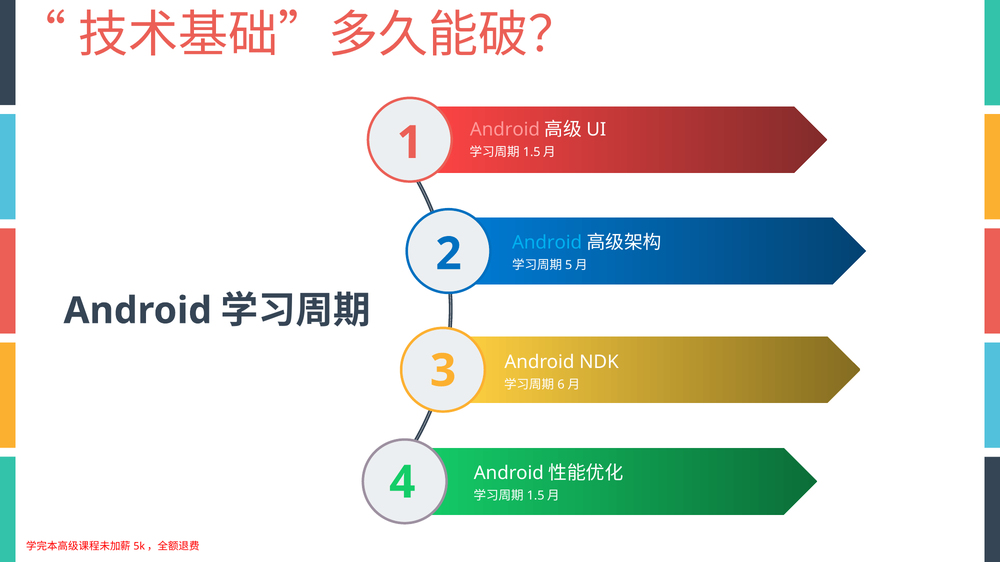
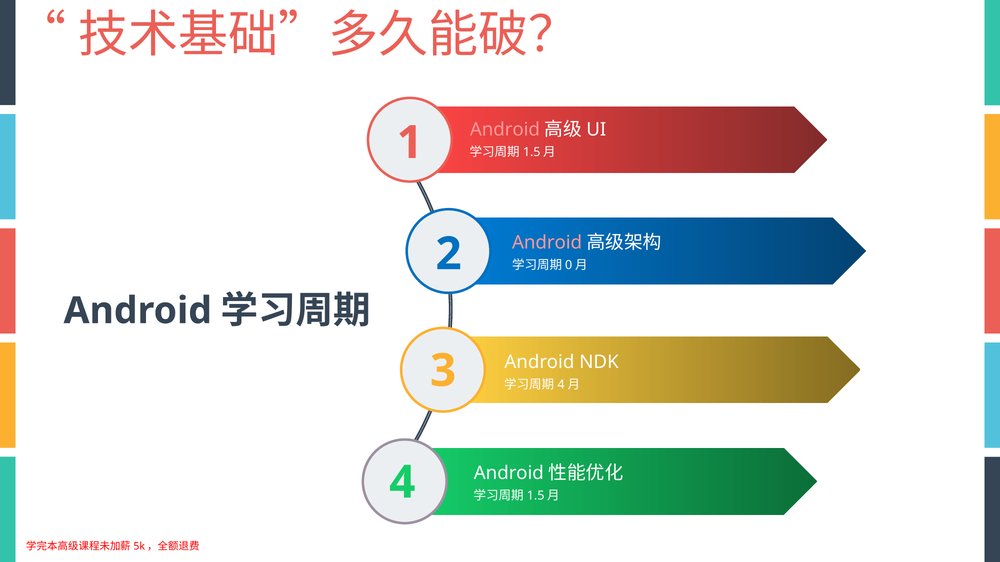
Android at (547, 243) colour: light blue -> pink
5: 5 -> 0
6 at (561, 385): 6 -> 4
